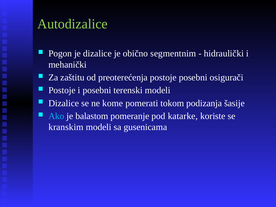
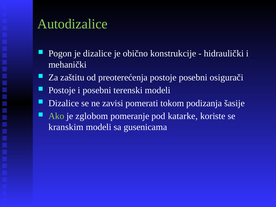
segmentnim: segmentnim -> konstrukcije
kome: kome -> zavisi
Ako colour: light blue -> light green
balastom: balastom -> zglobom
